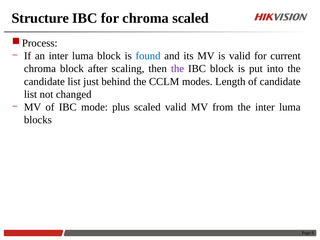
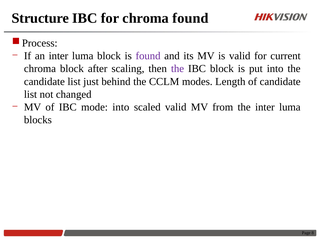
chroma scaled: scaled -> found
found at (148, 56) colour: blue -> purple
mode plus: plus -> into
